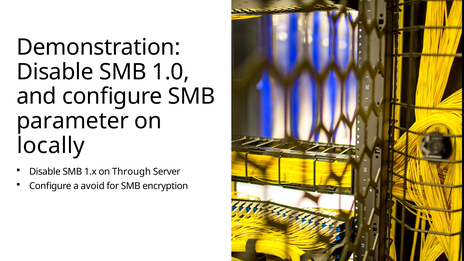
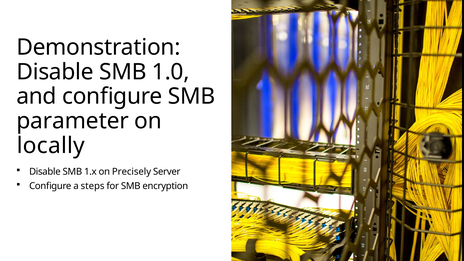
Through: Through -> Precisely
avoid: avoid -> steps
